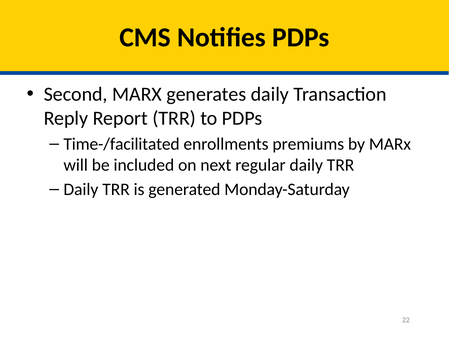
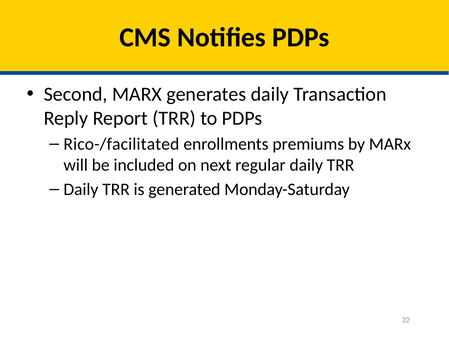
Time-/facilitated: Time-/facilitated -> Rico-/facilitated
